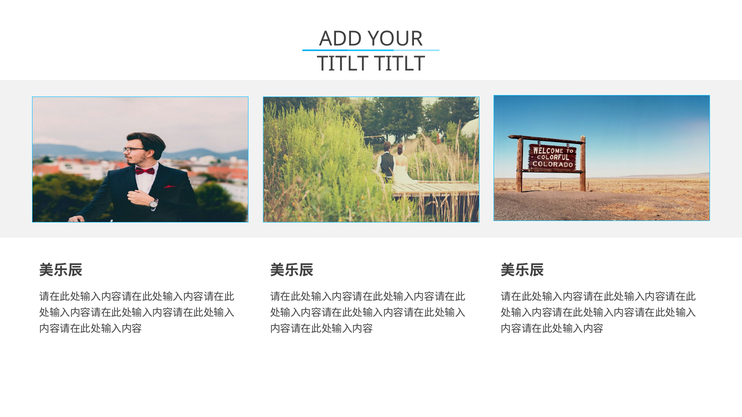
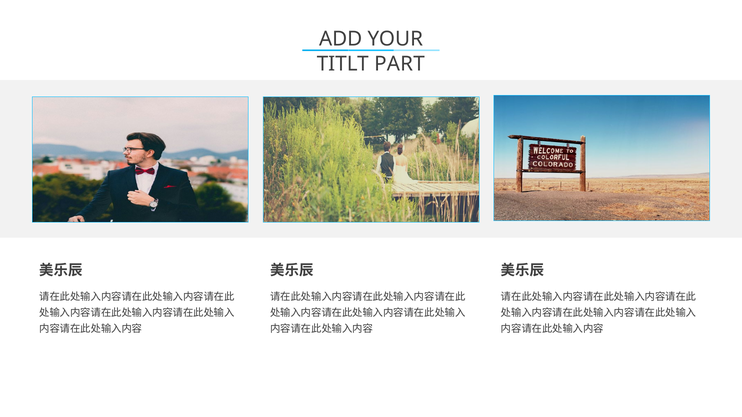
TITLT TITLT: TITLT -> PART
